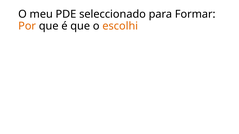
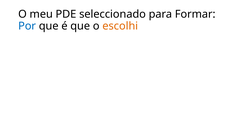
Por colour: orange -> blue
